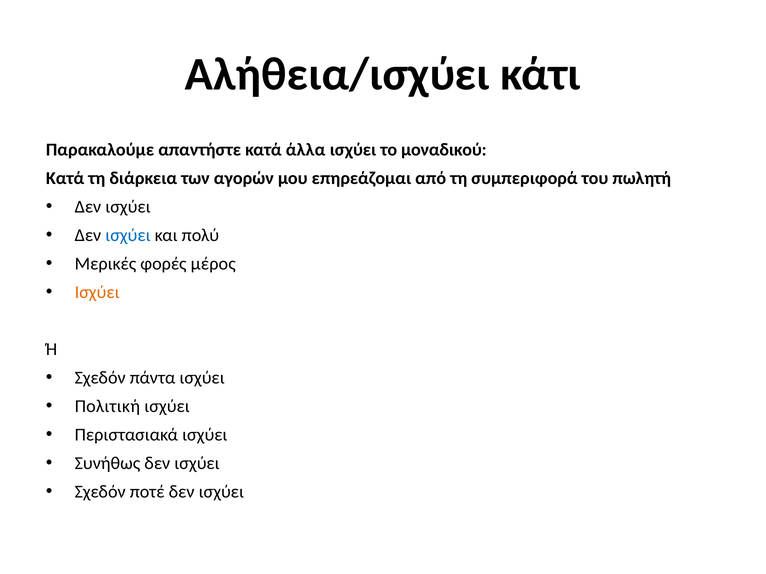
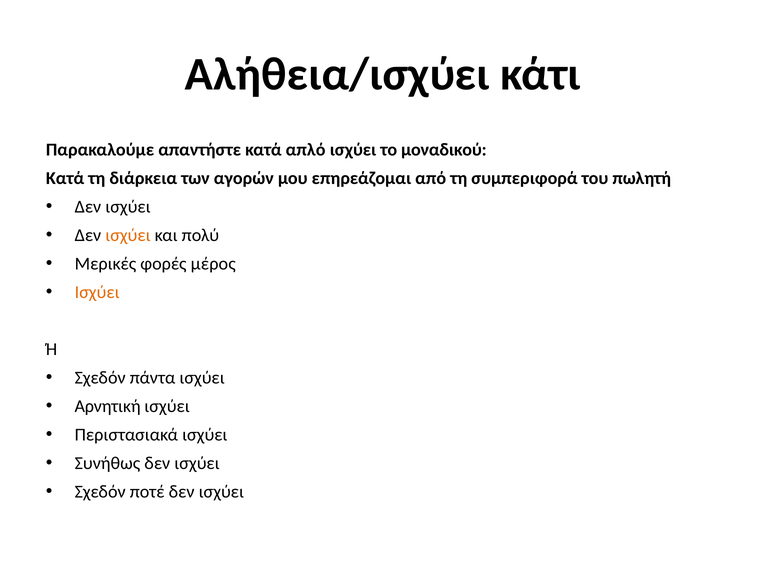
άλλα: άλλα -> απλό
ισχύει at (128, 236) colour: blue -> orange
Πολιτική: Πολιτική -> Αρνητική
